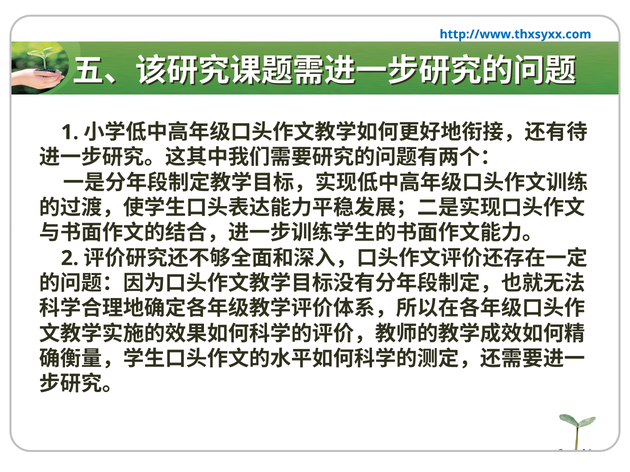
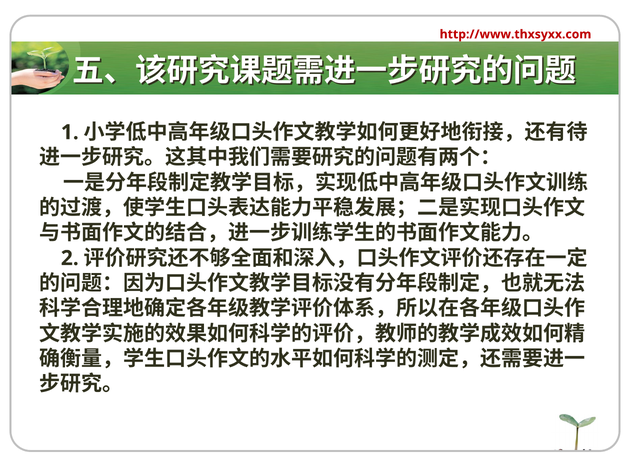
http://www.thxsyxx.com colour: blue -> red
